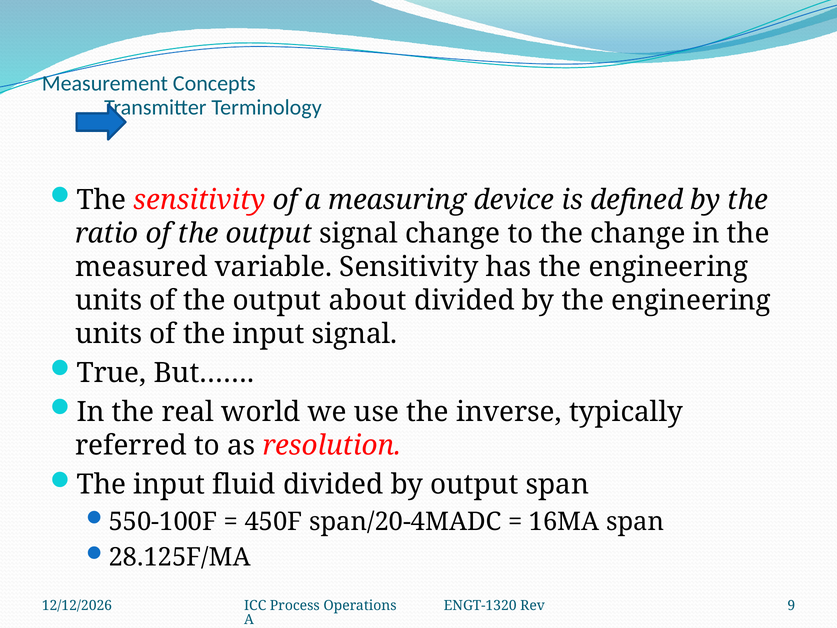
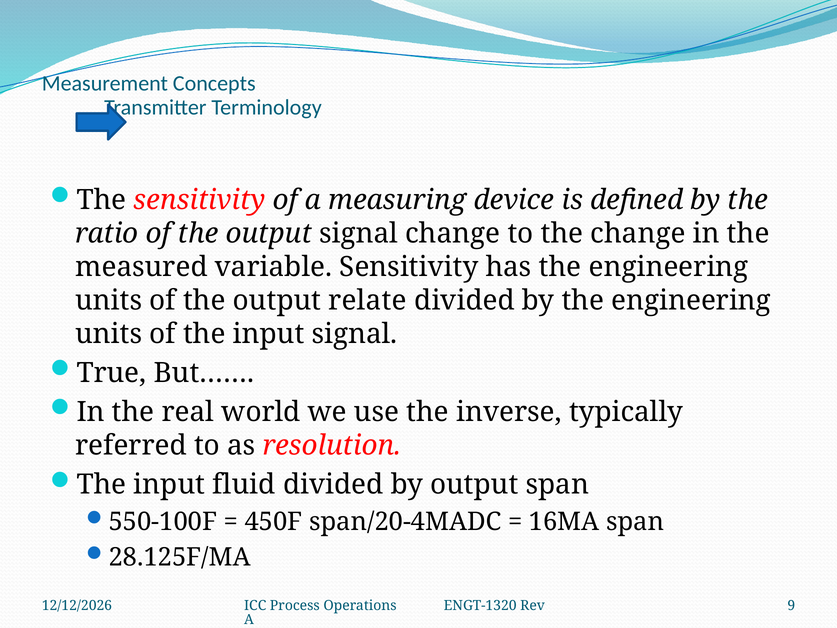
about: about -> relate
